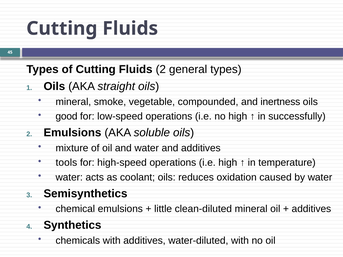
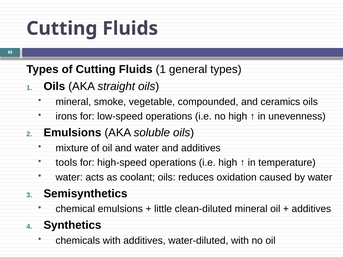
Fluids 2: 2 -> 1
inertness: inertness -> ceramics
good: good -> irons
successfully: successfully -> unevenness
